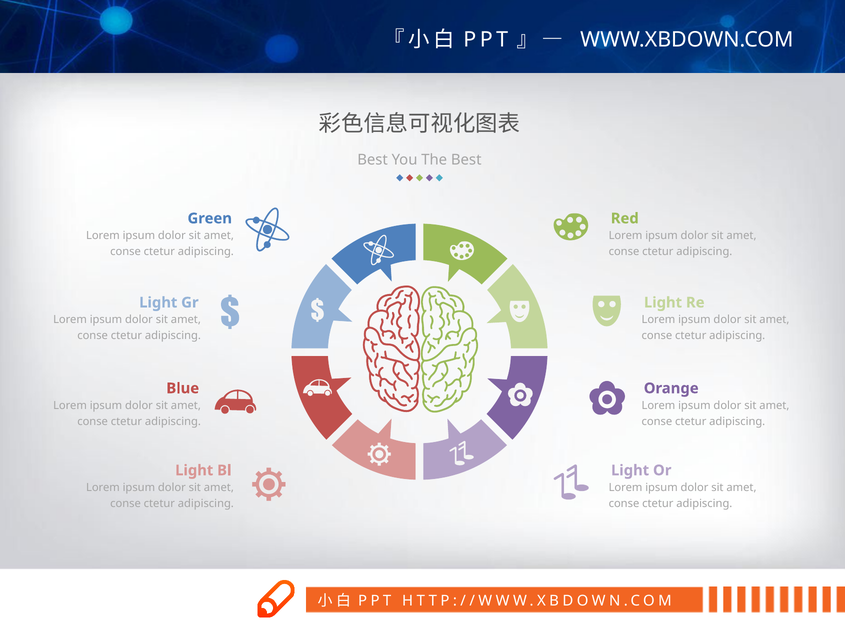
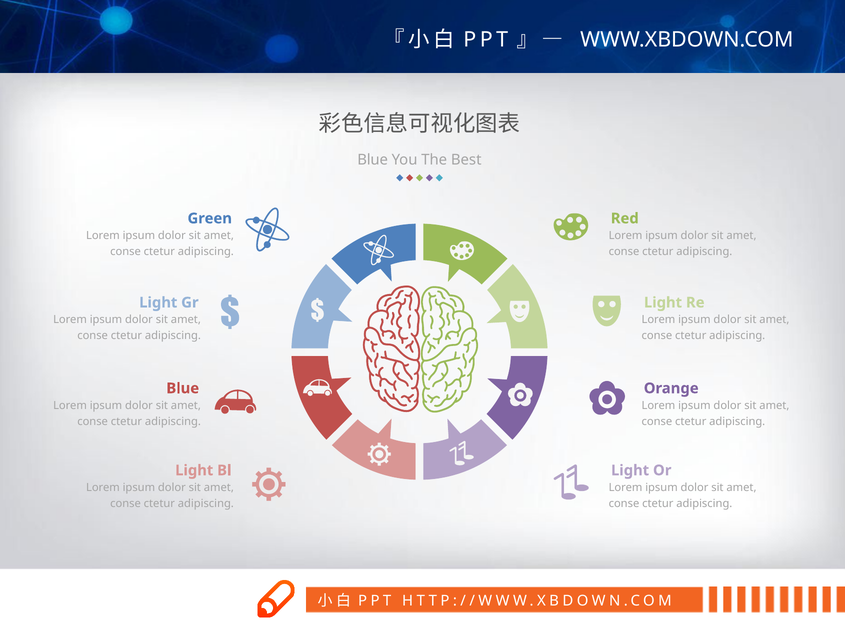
Best at (373, 160): Best -> Blue
